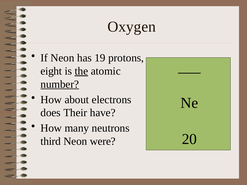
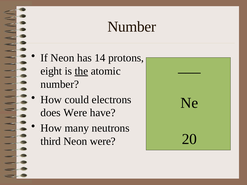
Oxygen at (132, 27): Oxygen -> Number
19: 19 -> 14
number at (60, 84) underline: present -> none
about: about -> could
does Their: Their -> Were
